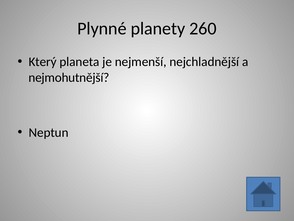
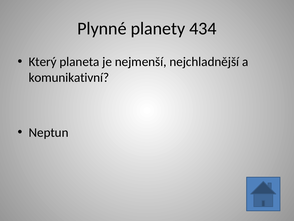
260: 260 -> 434
nejmohutnější: nejmohutnější -> komunikativní
